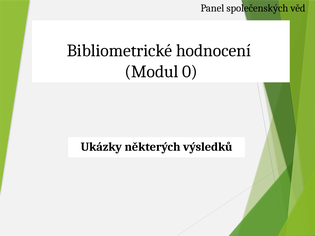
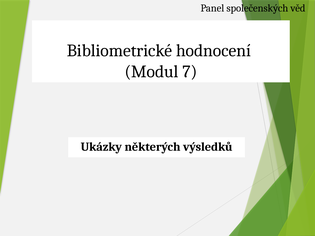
0: 0 -> 7
